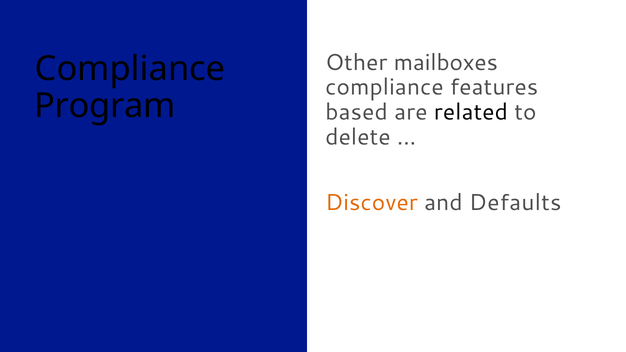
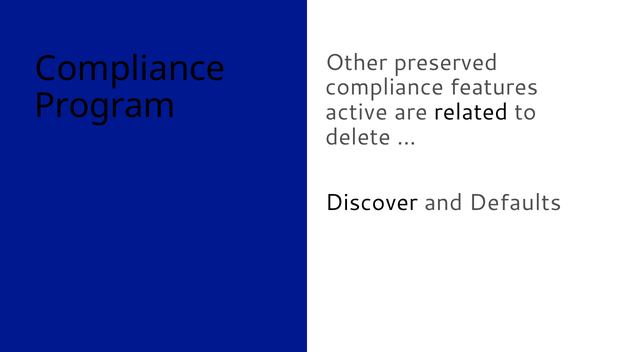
mailboxes: mailboxes -> preserved
based: based -> active
Discover colour: orange -> black
